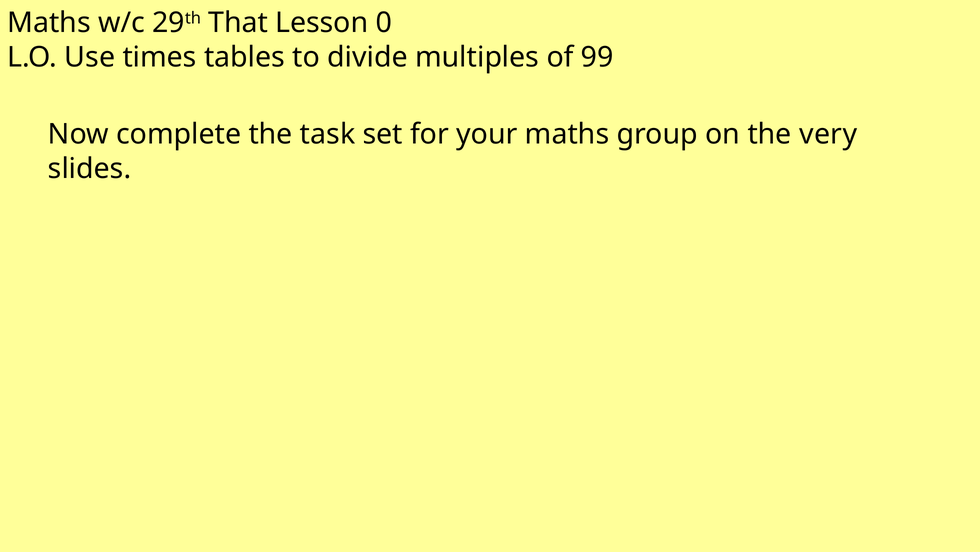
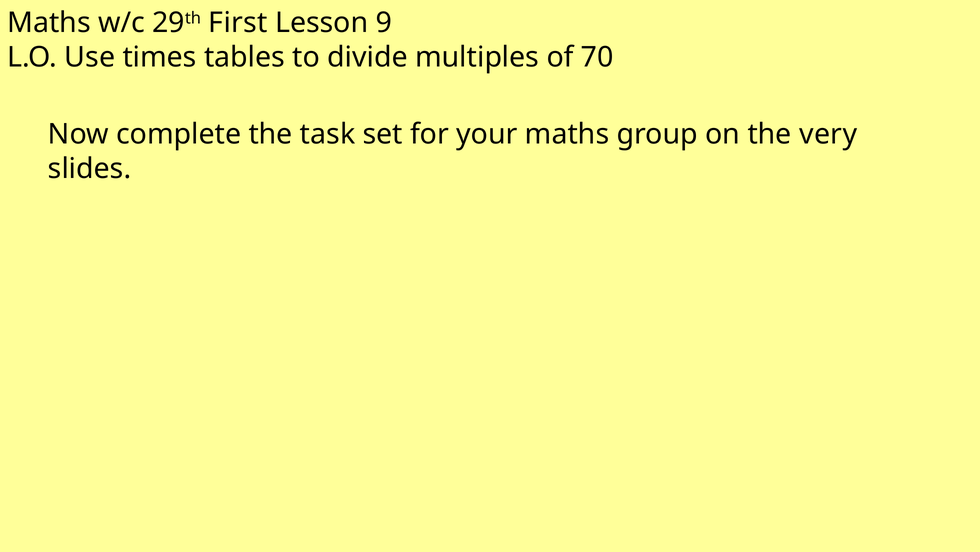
That: That -> First
0: 0 -> 9
99: 99 -> 70
